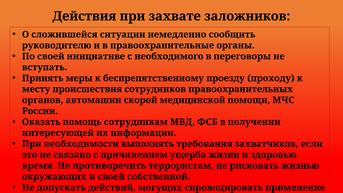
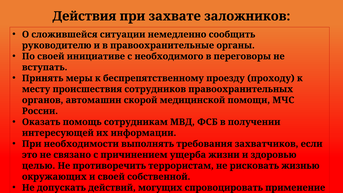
время: время -> целью
